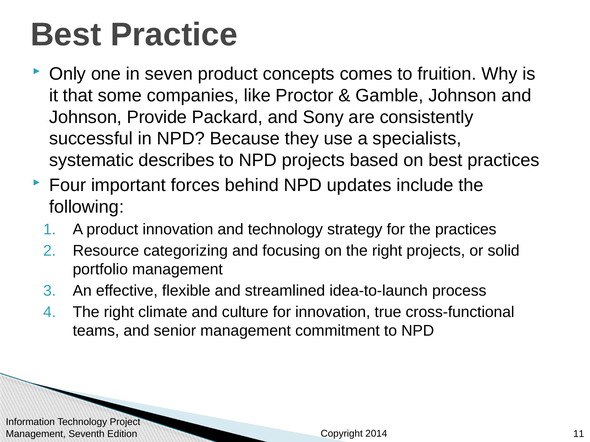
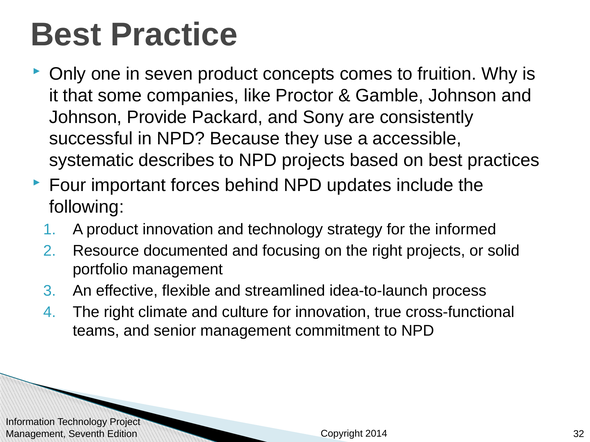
specialists: specialists -> accessible
the practices: practices -> informed
categorizing: categorizing -> documented
11: 11 -> 32
